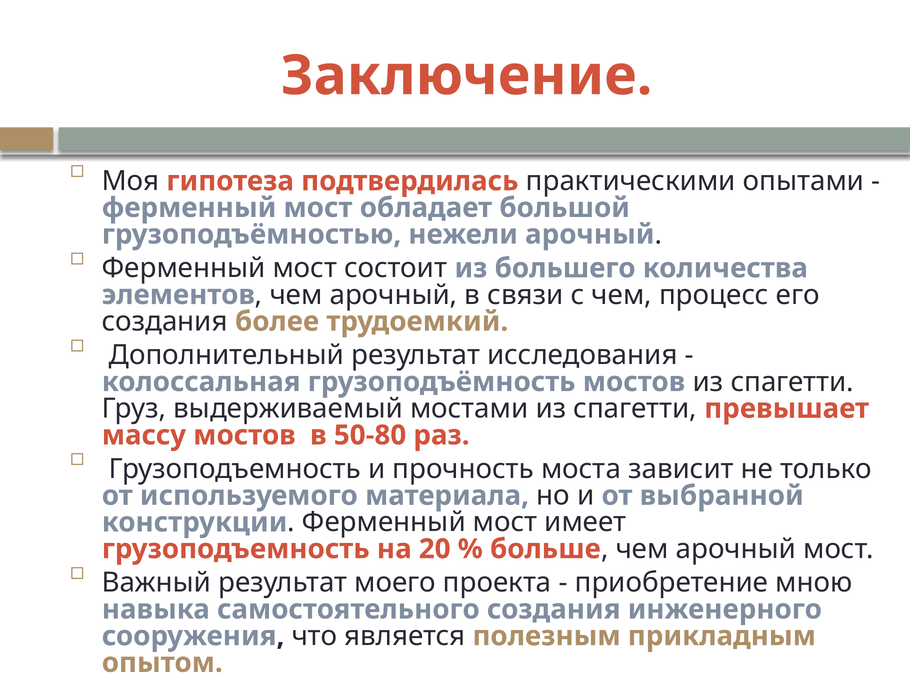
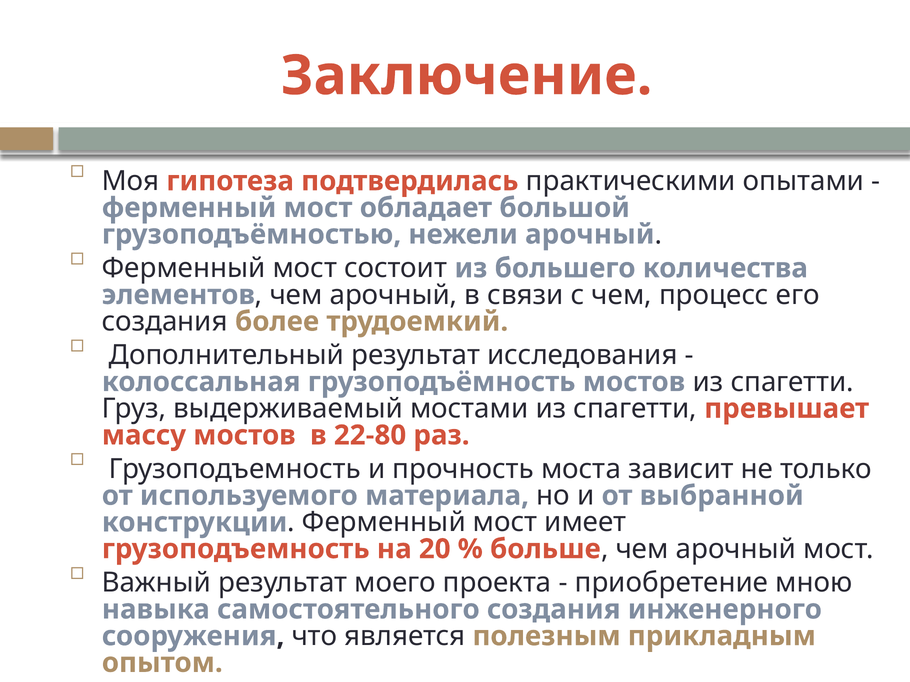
50-80: 50-80 -> 22-80
